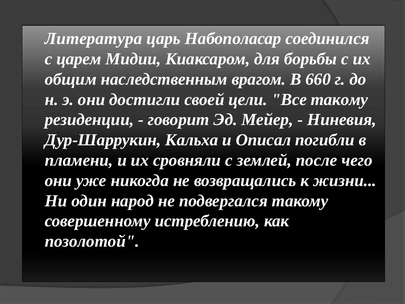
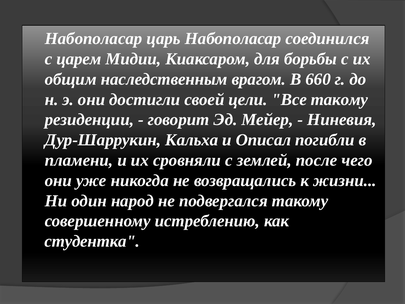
Литература at (93, 39): Литература -> Набополасар
позолотой: позолотой -> студентка
